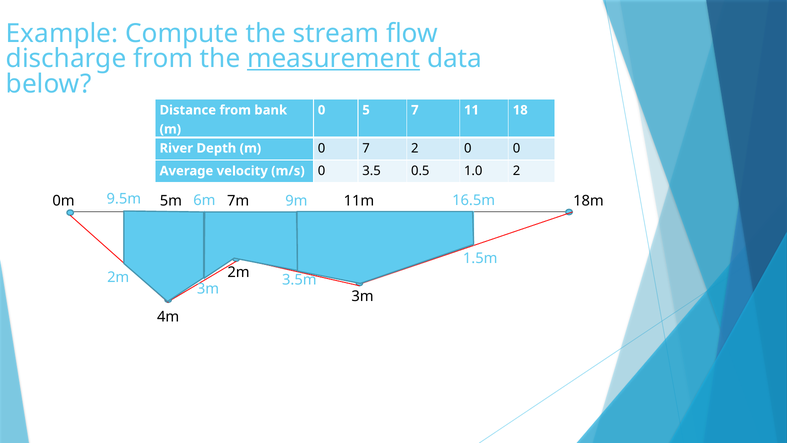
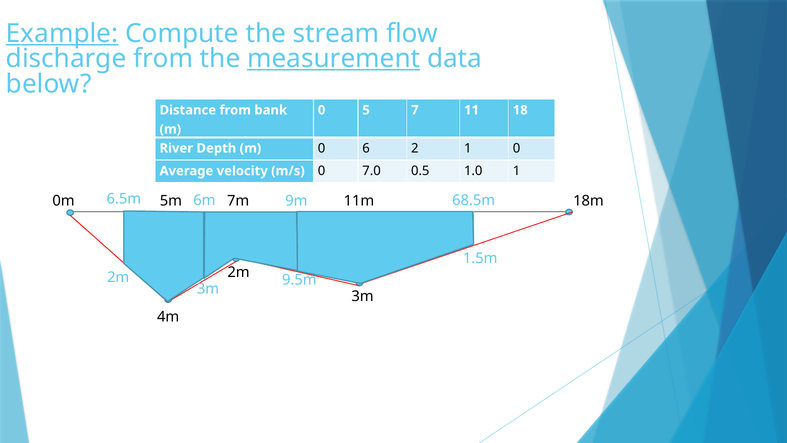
Example underline: none -> present
0 7: 7 -> 6
2 0: 0 -> 1
3.5: 3.5 -> 7.0
1.0 2: 2 -> 1
9.5m: 9.5m -> 6.5m
16.5m: 16.5m -> 68.5m
3.5m: 3.5m -> 9.5m
